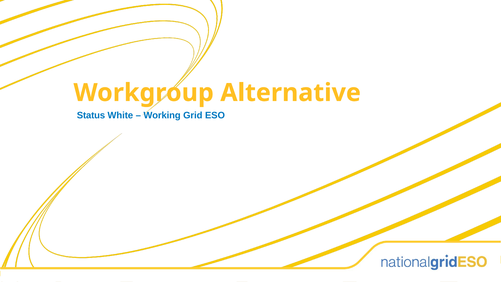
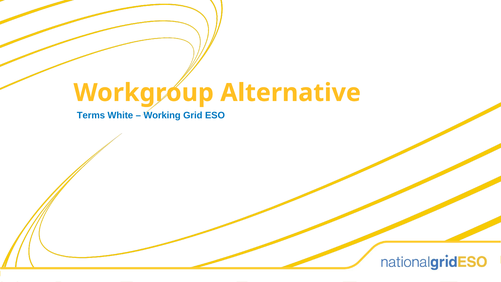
Status: Status -> Terms
